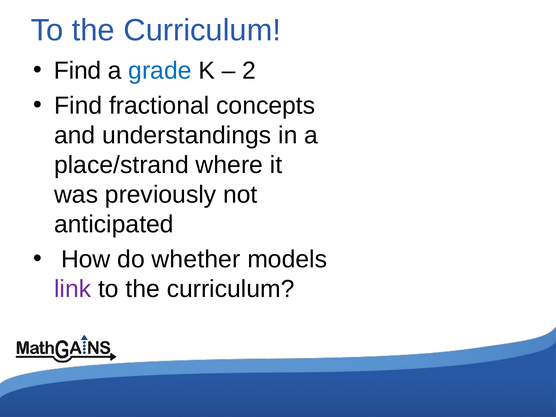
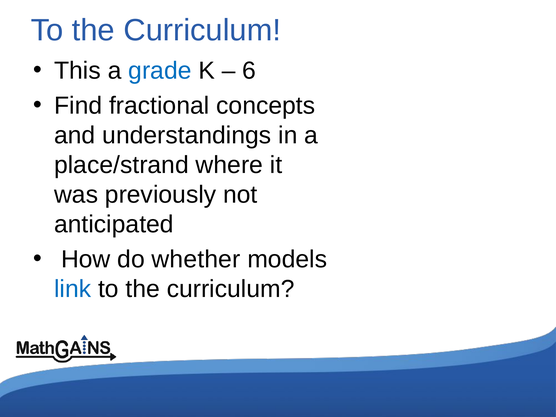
Find at (78, 71): Find -> This
2: 2 -> 6
link colour: purple -> blue
